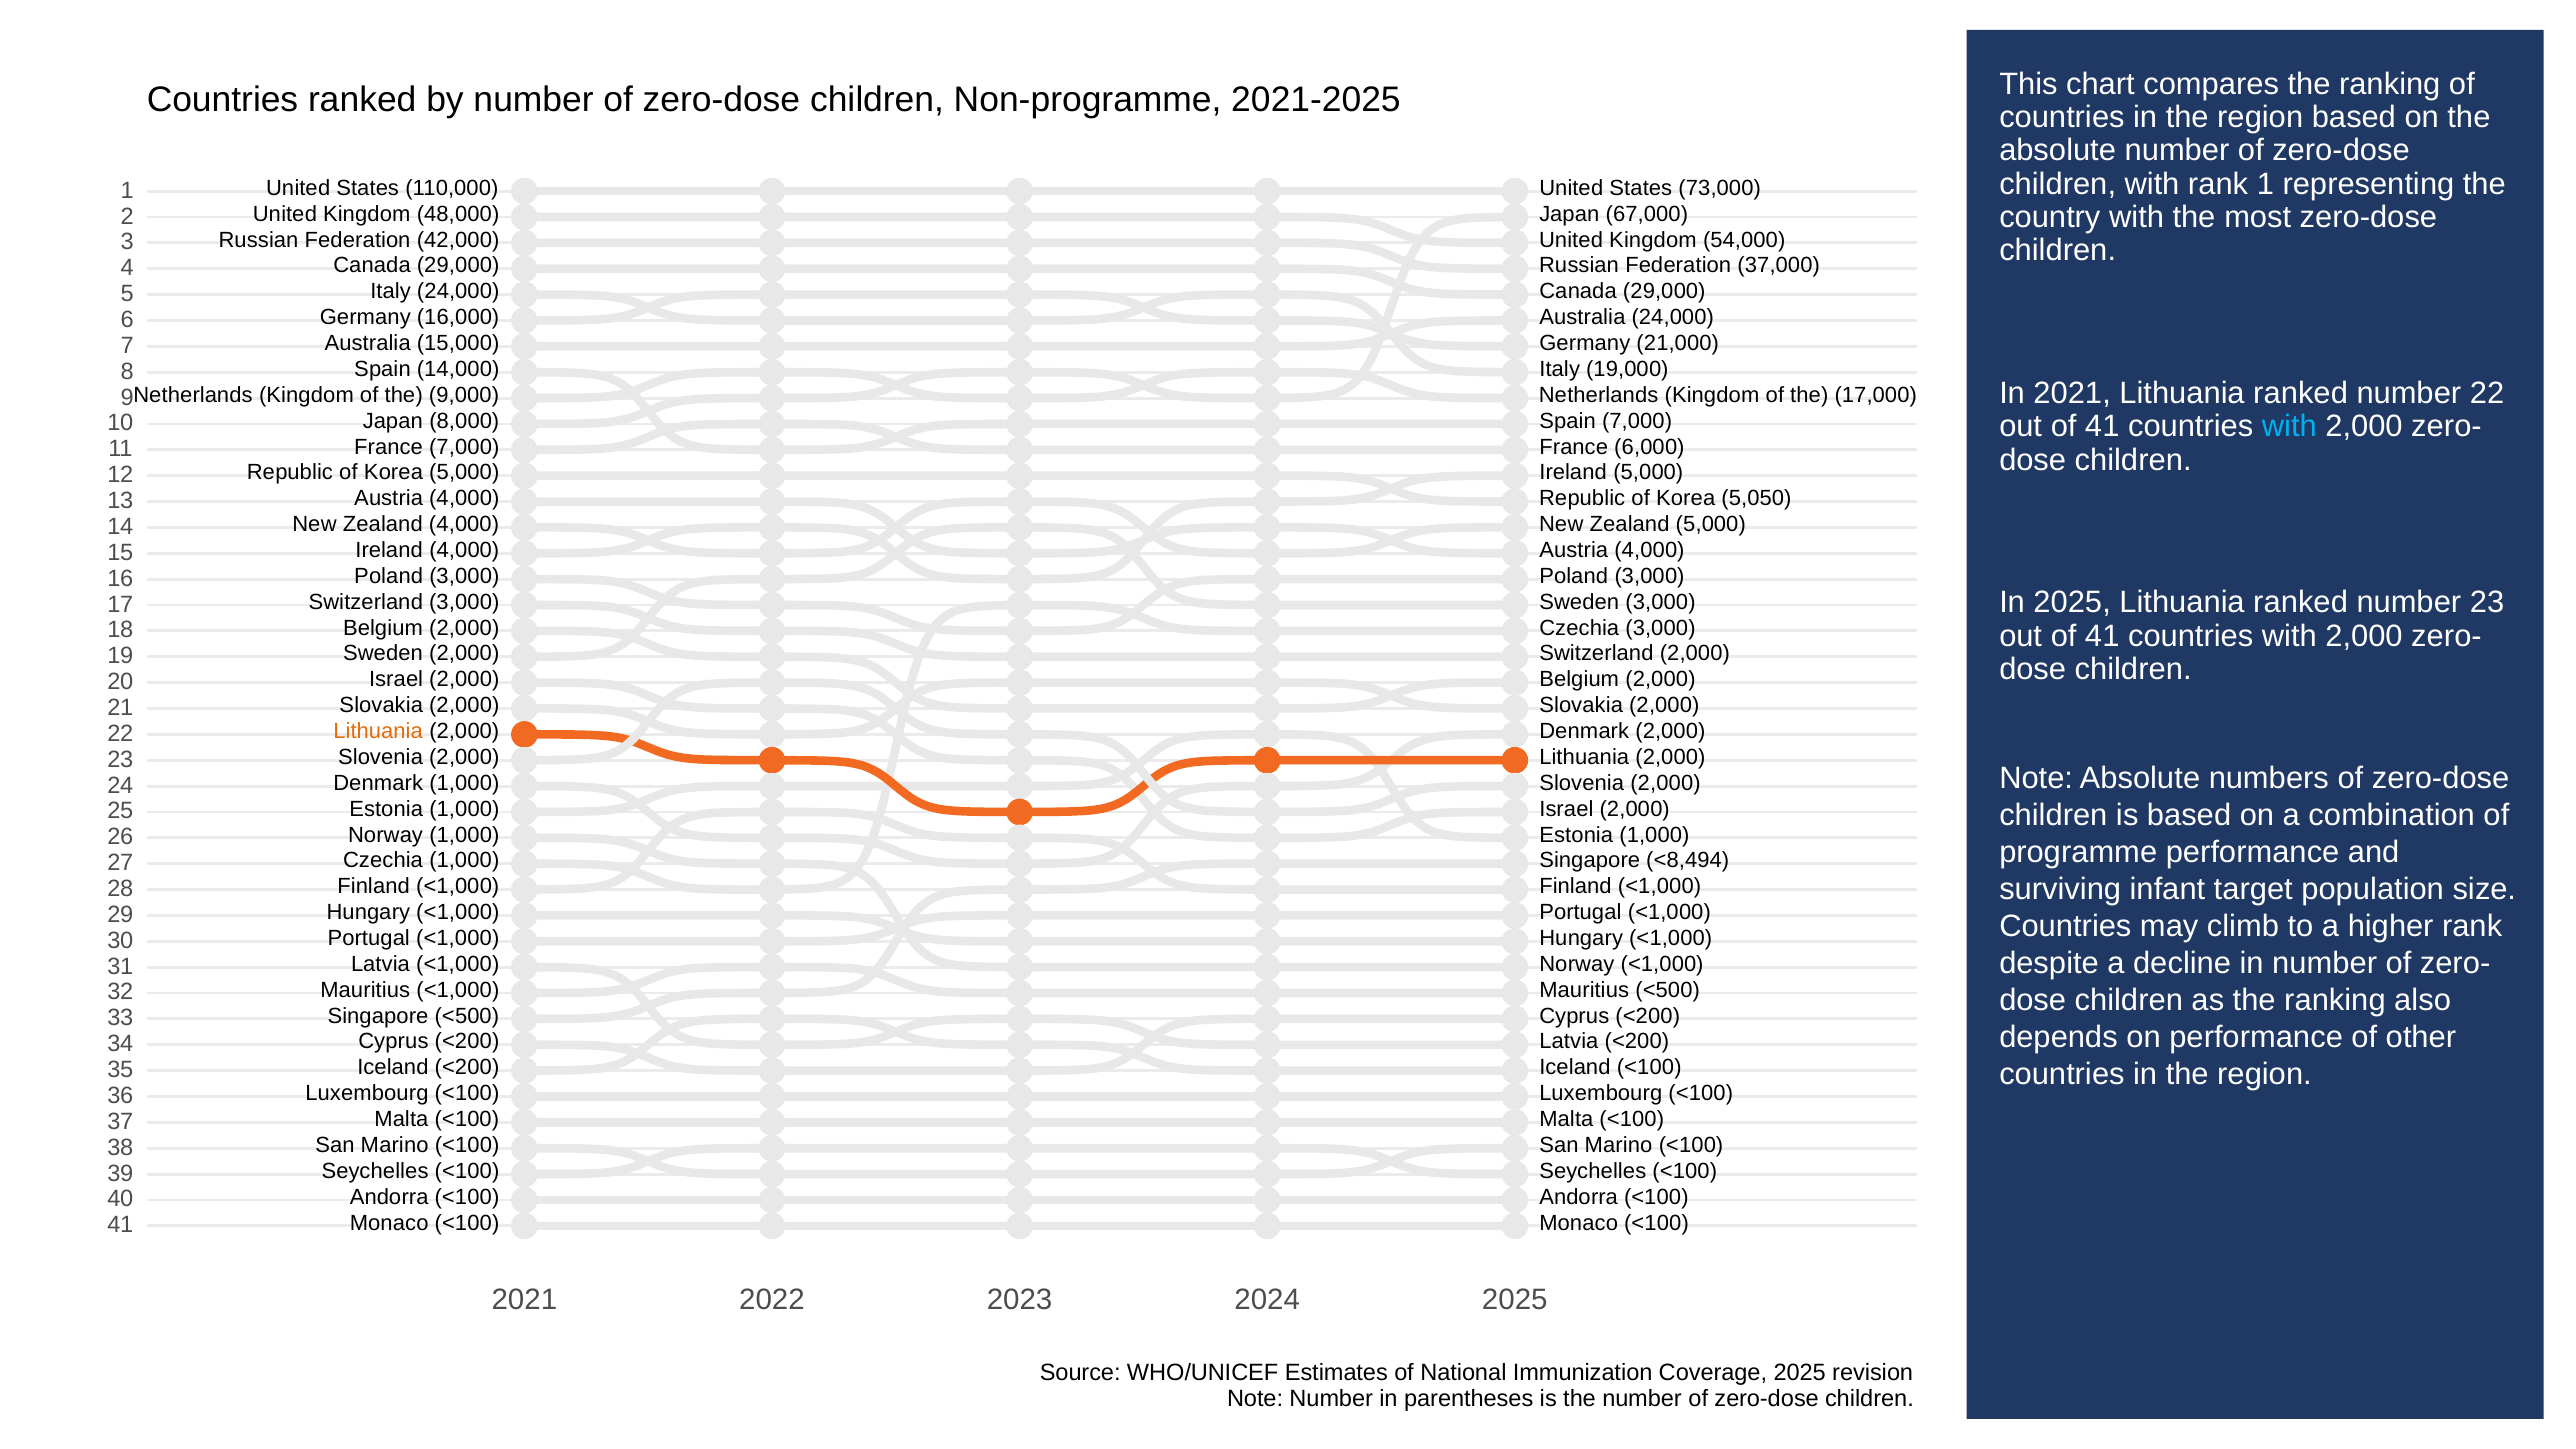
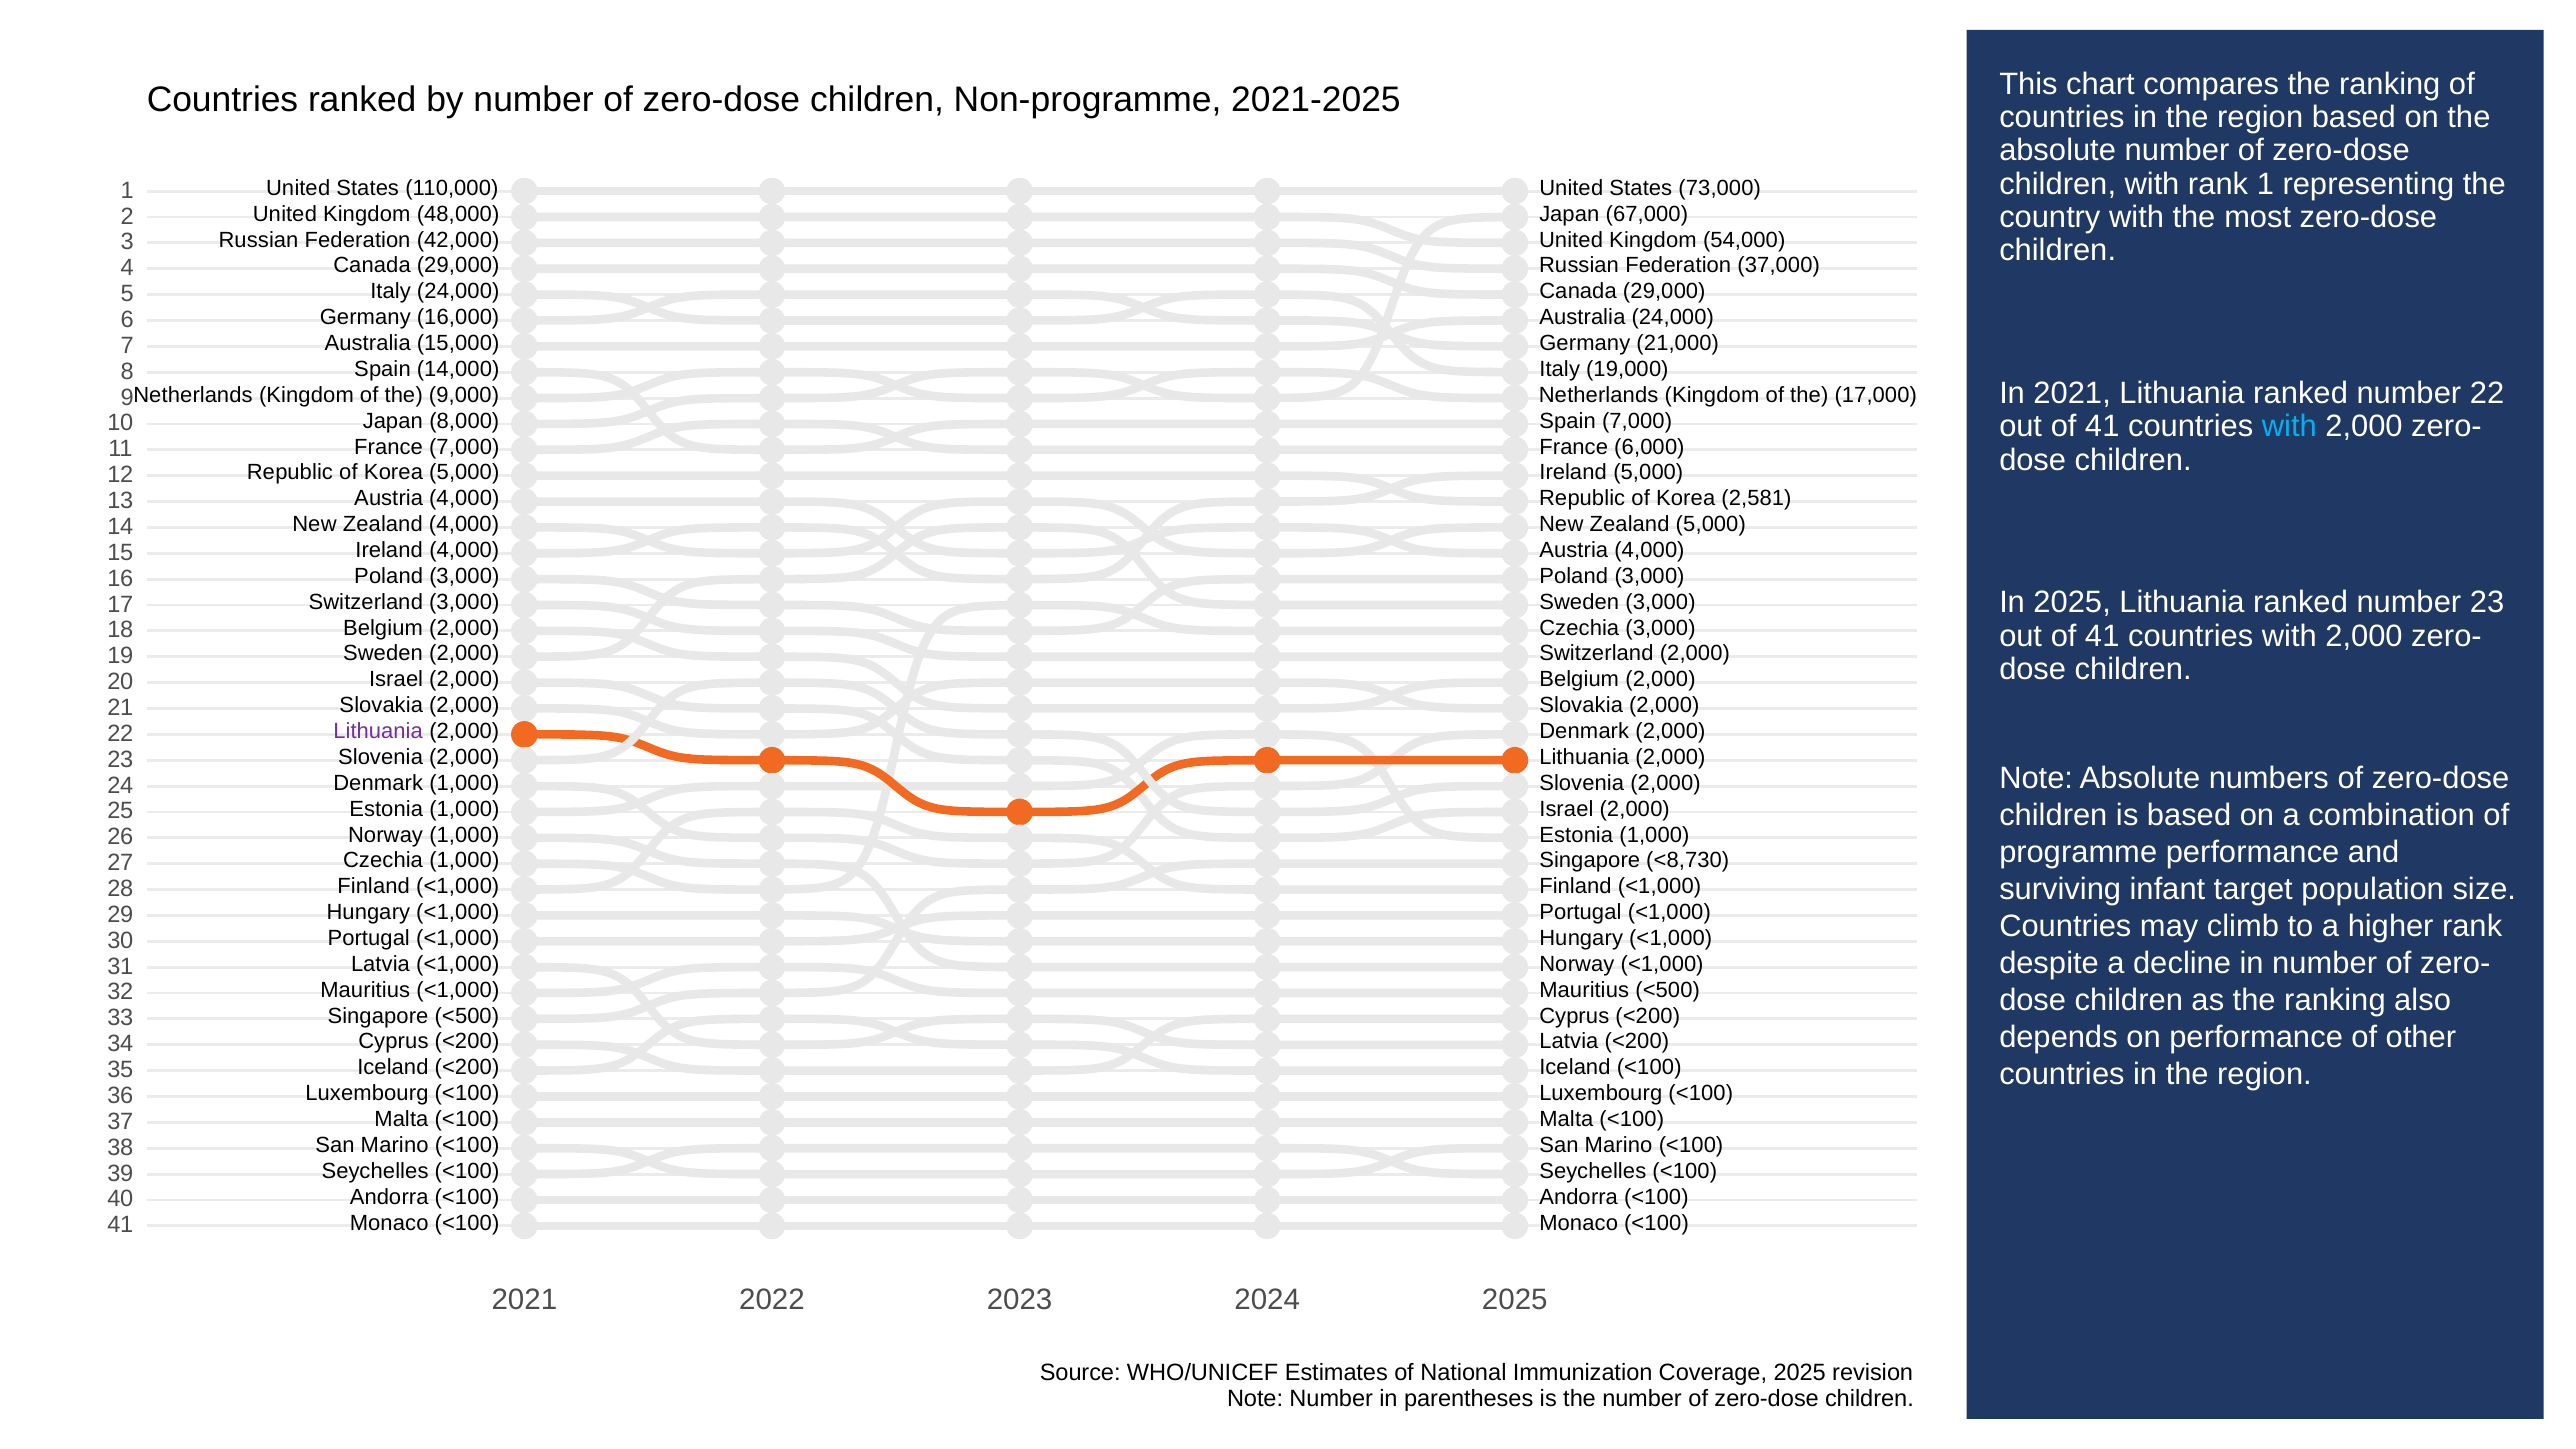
5,050: 5,050 -> 2,581
Lithuania at (378, 731) colour: orange -> purple
<8,494: <8,494 -> <8,730
